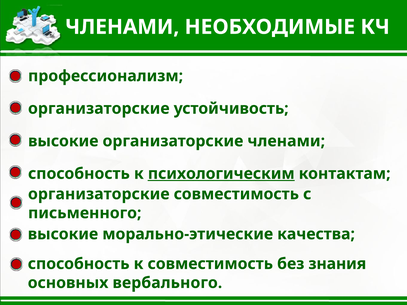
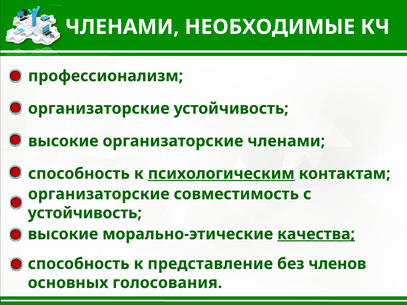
письменного at (85, 213): письменного -> устойчивость
качества underline: none -> present
к совместимость: совместимость -> представление
знания: знания -> членов
вербального: вербального -> голосования
